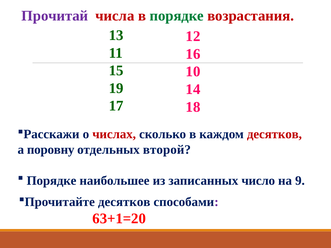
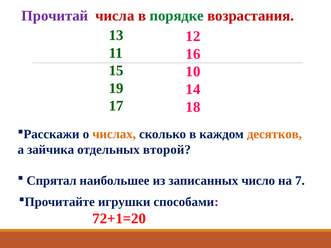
числах colour: red -> orange
десятков at (274, 134) colour: red -> orange
поровну: поровну -> зайчика
Порядке at (52, 181): Порядке -> Спрятал
9: 9 -> 7
десятков at (124, 202): десятков -> игрушки
63+1=20: 63+1=20 -> 72+1=20
